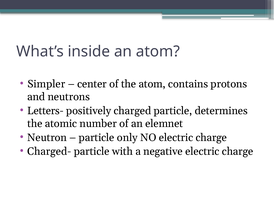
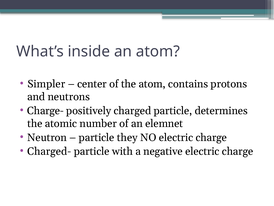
Letters-: Letters- -> Charge-
only: only -> they
